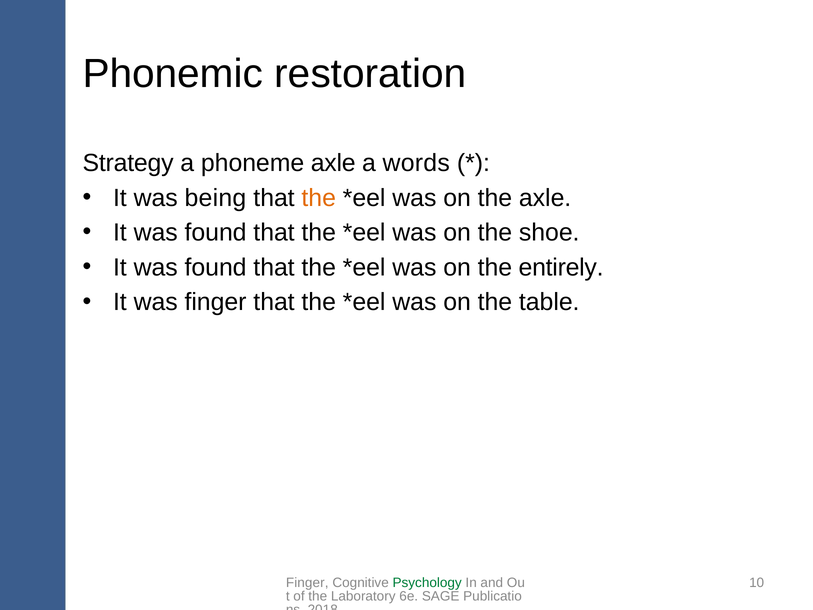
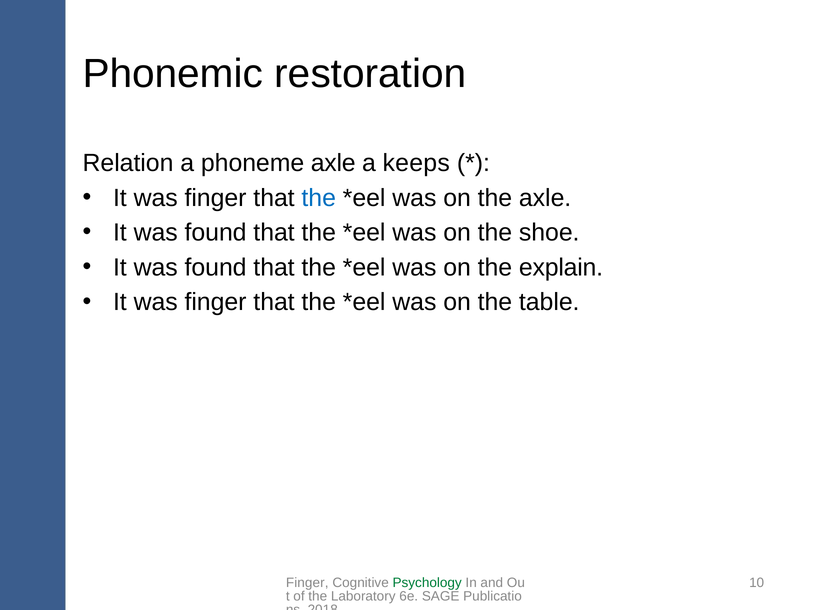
Strategy: Strategy -> Relation
words: words -> keeps
being at (215, 198): being -> finger
the at (319, 198) colour: orange -> blue
entirely: entirely -> explain
